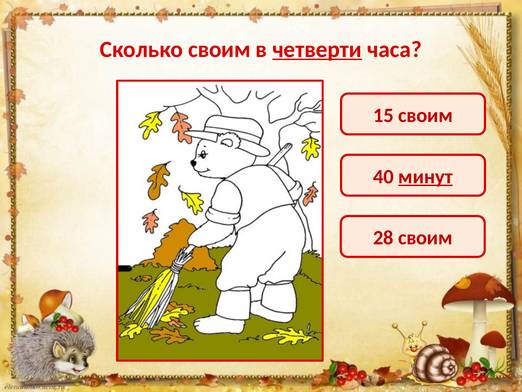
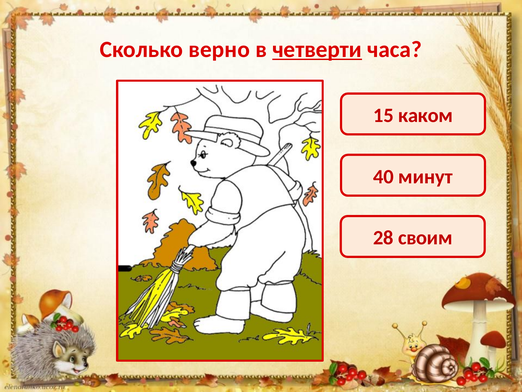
Сколько своим: своим -> верно
15 своим: своим -> каком
минут underline: present -> none
